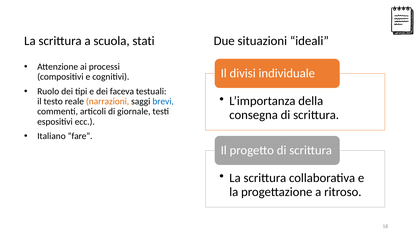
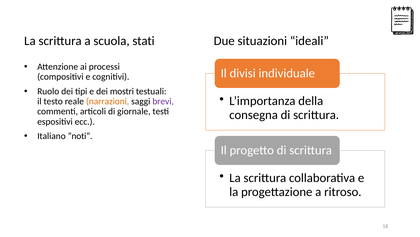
faceva: faceva -> mostri
brevi colour: blue -> purple
”fare: ”fare -> ”noti
